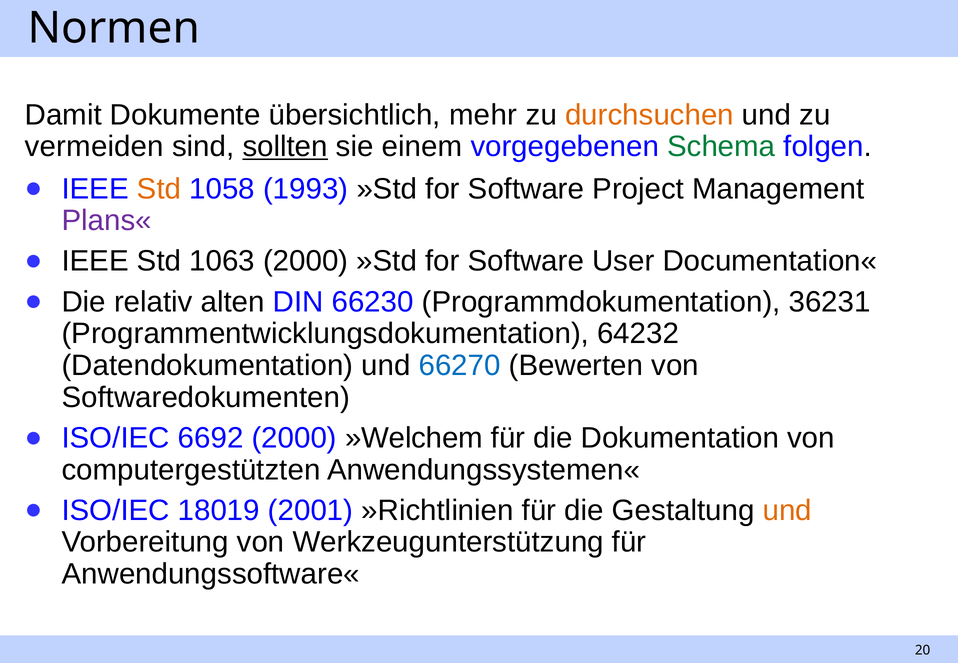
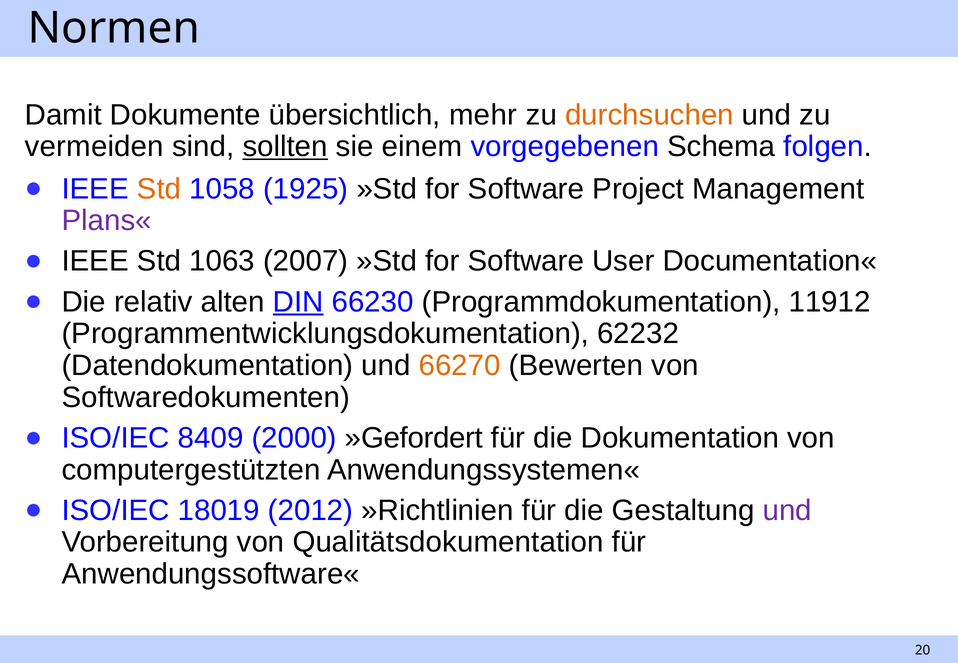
Schema colour: green -> black
1993: 1993 -> 1925
1063 2000: 2000 -> 2007
DIN underline: none -> present
36231: 36231 -> 11912
64232: 64232 -> 62232
66270 colour: blue -> orange
6692: 6692 -> 8409
»Welchem: »Welchem -> »Gefordert
2001: 2001 -> 2012
und at (787, 511) colour: orange -> purple
Werkzeugunterstützung: Werkzeugunterstützung -> Qualitätsdokumentation
